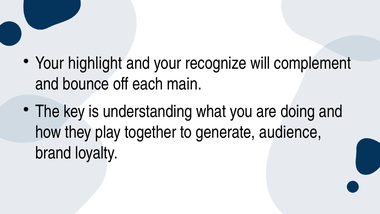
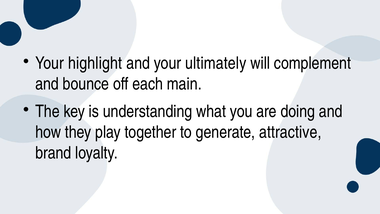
recognize: recognize -> ultimately
audience: audience -> attractive
